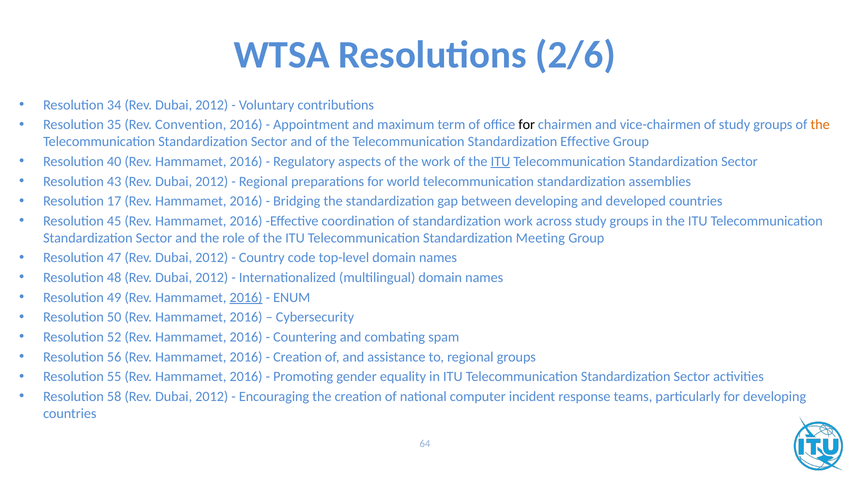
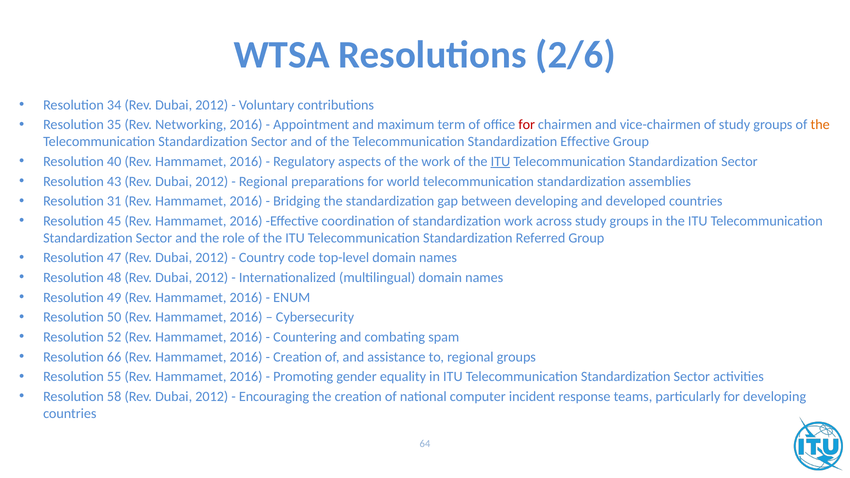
Convention: Convention -> Networking
for at (527, 125) colour: black -> red
17: 17 -> 31
Meeting: Meeting -> Referred
2016 at (246, 298) underline: present -> none
56: 56 -> 66
